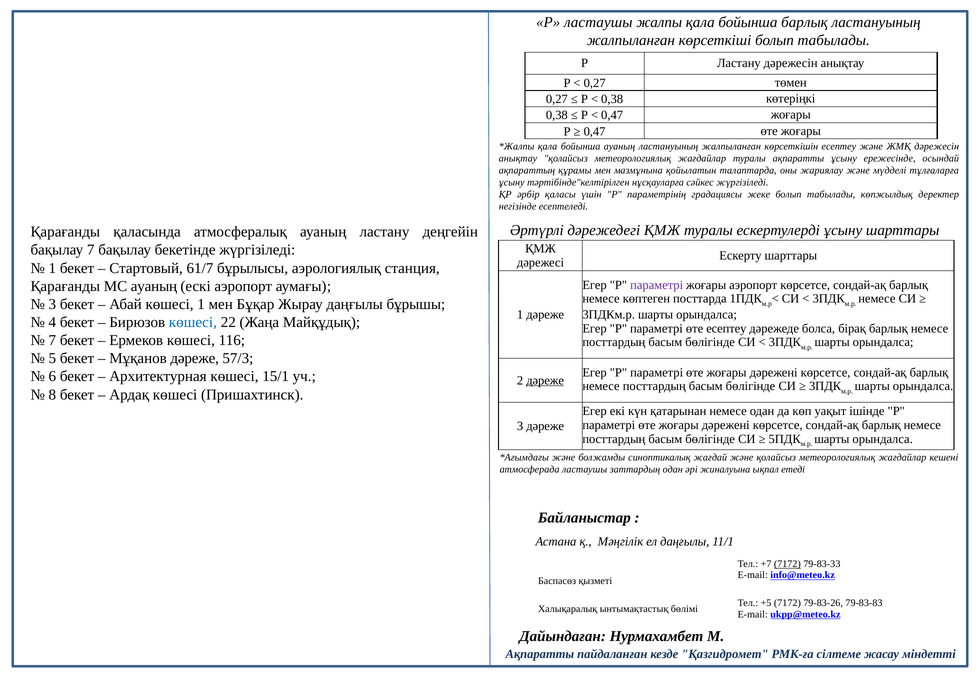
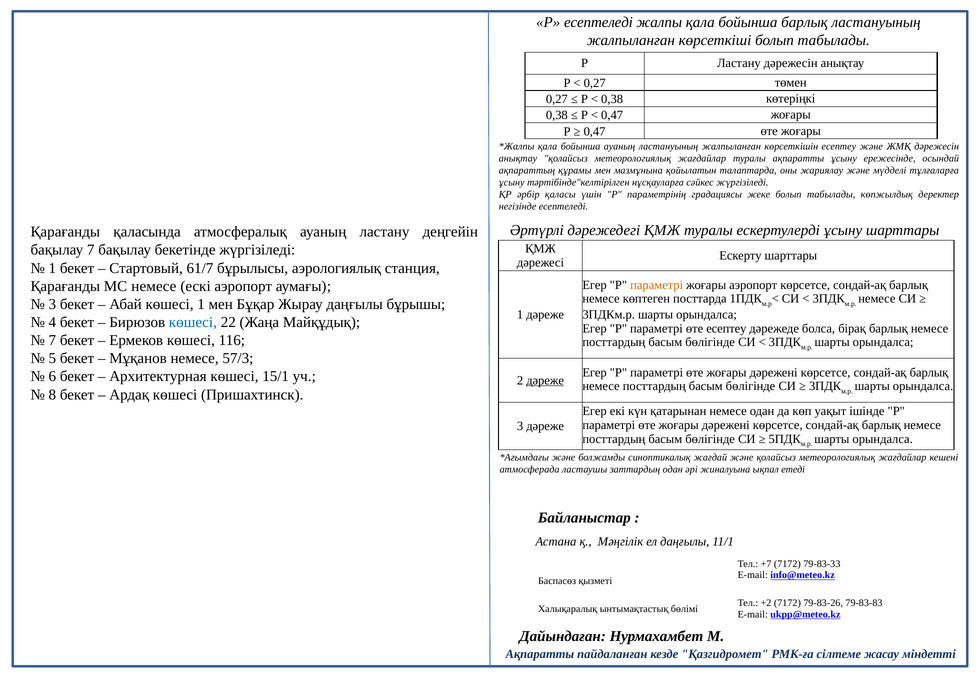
Р ластаушы: ластаушы -> есептеледі
МС ауаның: ауаның -> немесе
параметрі at (657, 285) colour: purple -> orange
Мұқанов дәреже: дәреже -> немесе
7172 at (787, 564) underline: present -> none
+5: +5 -> +2
